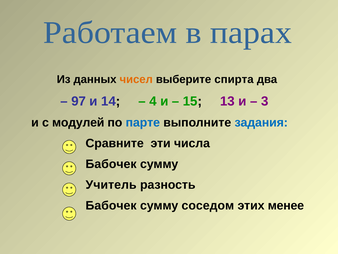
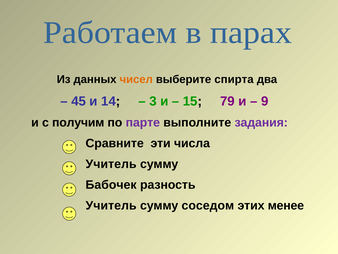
97: 97 -> 45
4: 4 -> 3
13: 13 -> 79
3: 3 -> 9
модулей: модулей -> получим
парте colour: blue -> purple
задания colour: blue -> purple
Бабочек at (111, 164): Бабочек -> Учитель
Учитель: Учитель -> Бабочек
Бабочек at (111, 205): Бабочек -> Учитель
